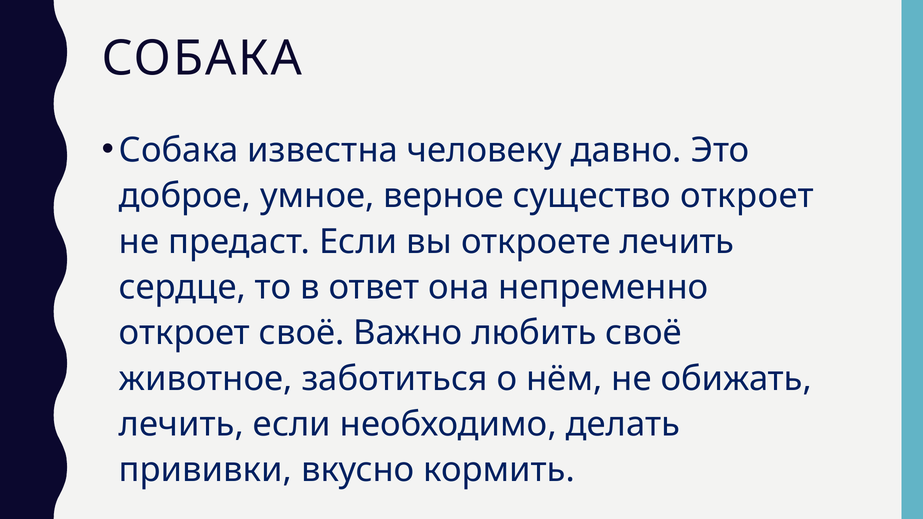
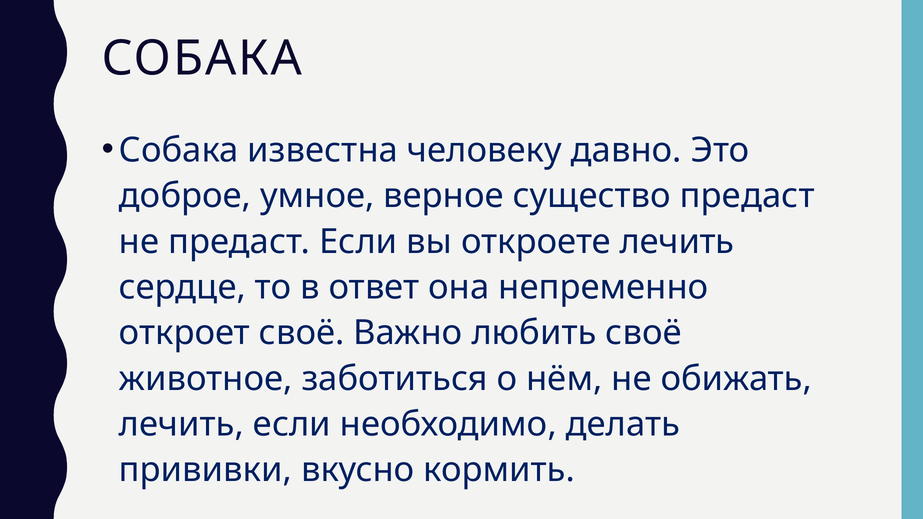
существо откроет: откроет -> предаст
